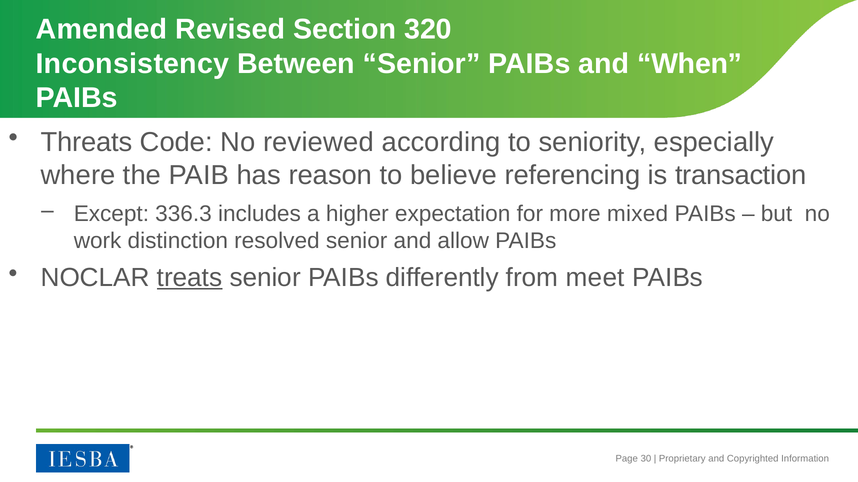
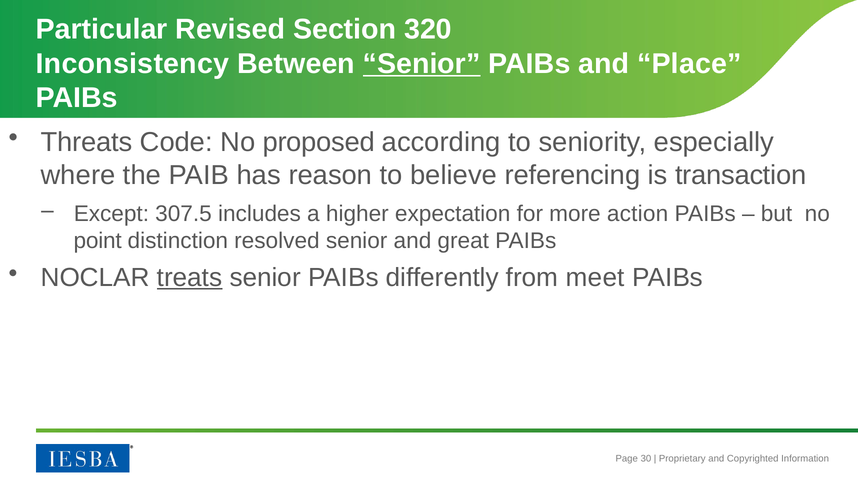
Amended: Amended -> Particular
Senior at (422, 64) underline: none -> present
When: When -> Place
reviewed: reviewed -> proposed
336.3: 336.3 -> 307.5
mixed: mixed -> action
work: work -> point
allow: allow -> great
